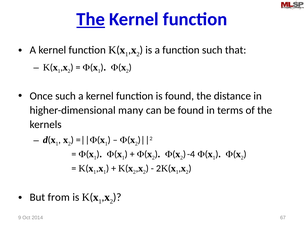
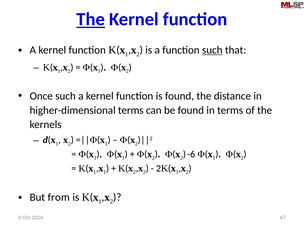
such at (212, 50) underline: none -> present
higher-dimensional many: many -> terms
-4: -4 -> -6
